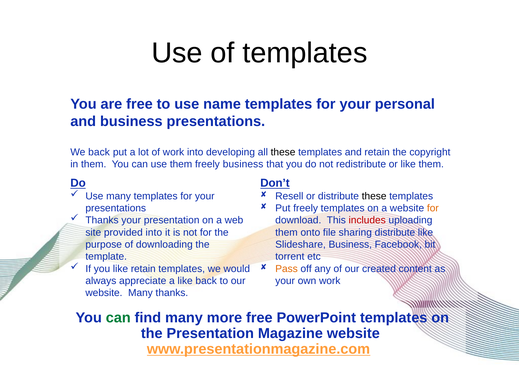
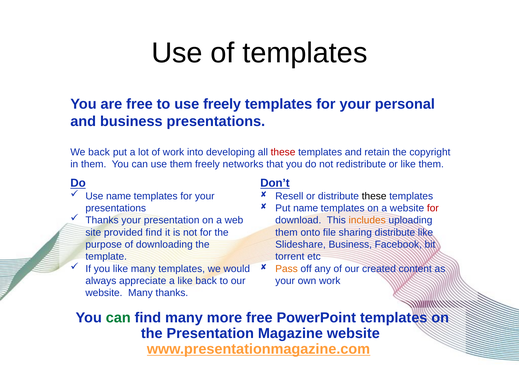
use name: name -> freely
these at (283, 152) colour: black -> red
freely business: business -> networks
Use many: many -> name
Put freely: freely -> name
for at (433, 208) colour: orange -> red
includes colour: red -> orange
provided into: into -> find
like retain: retain -> many
